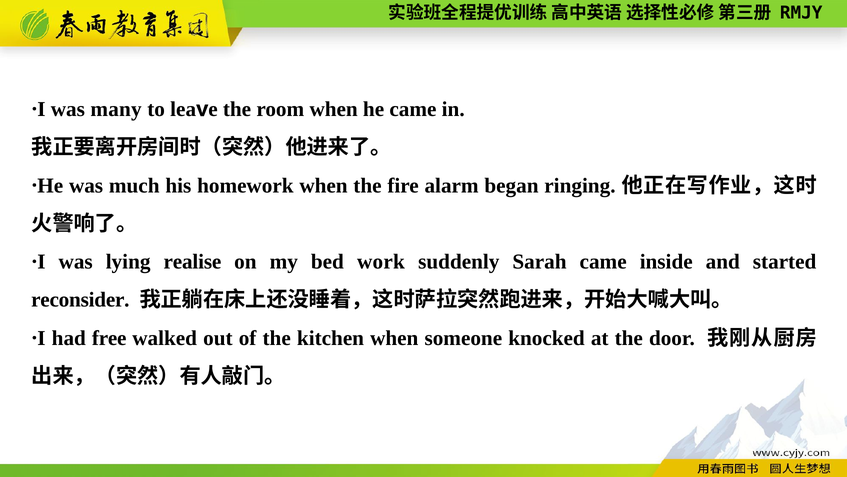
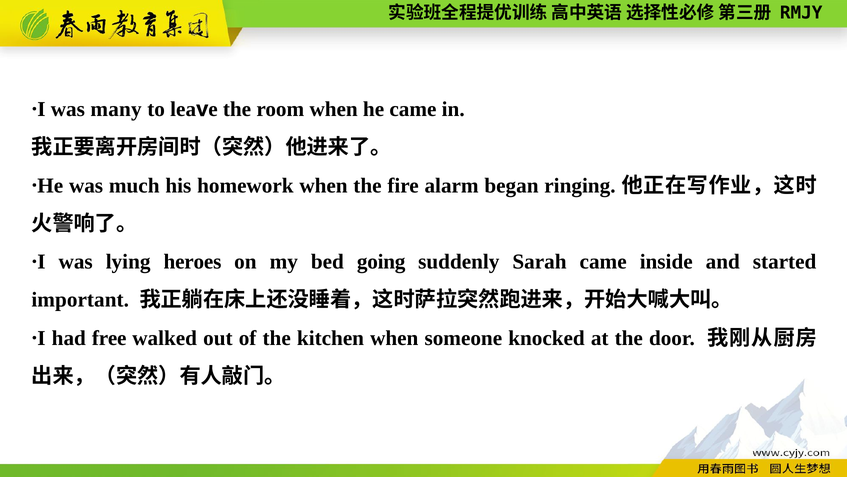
realise: realise -> heroes
work: work -> going
reconsider: reconsider -> important
